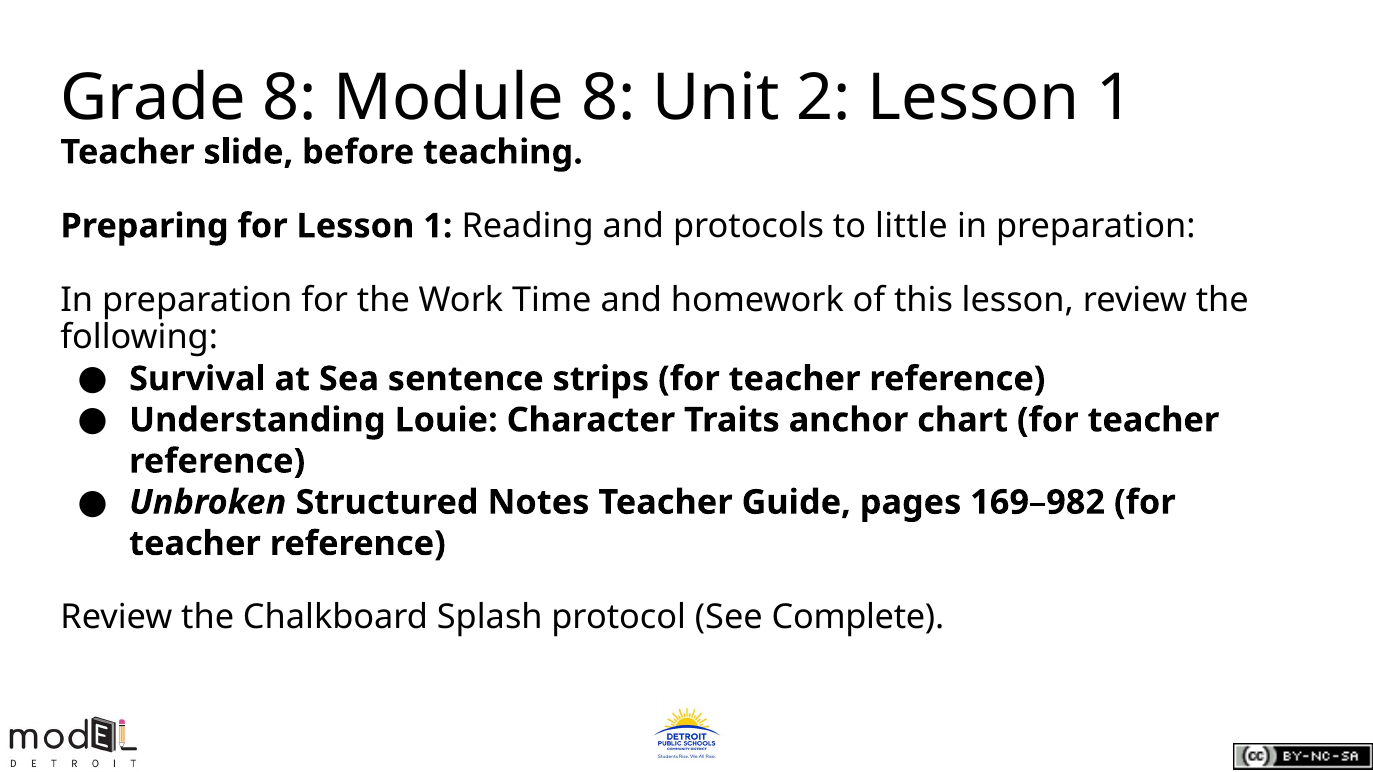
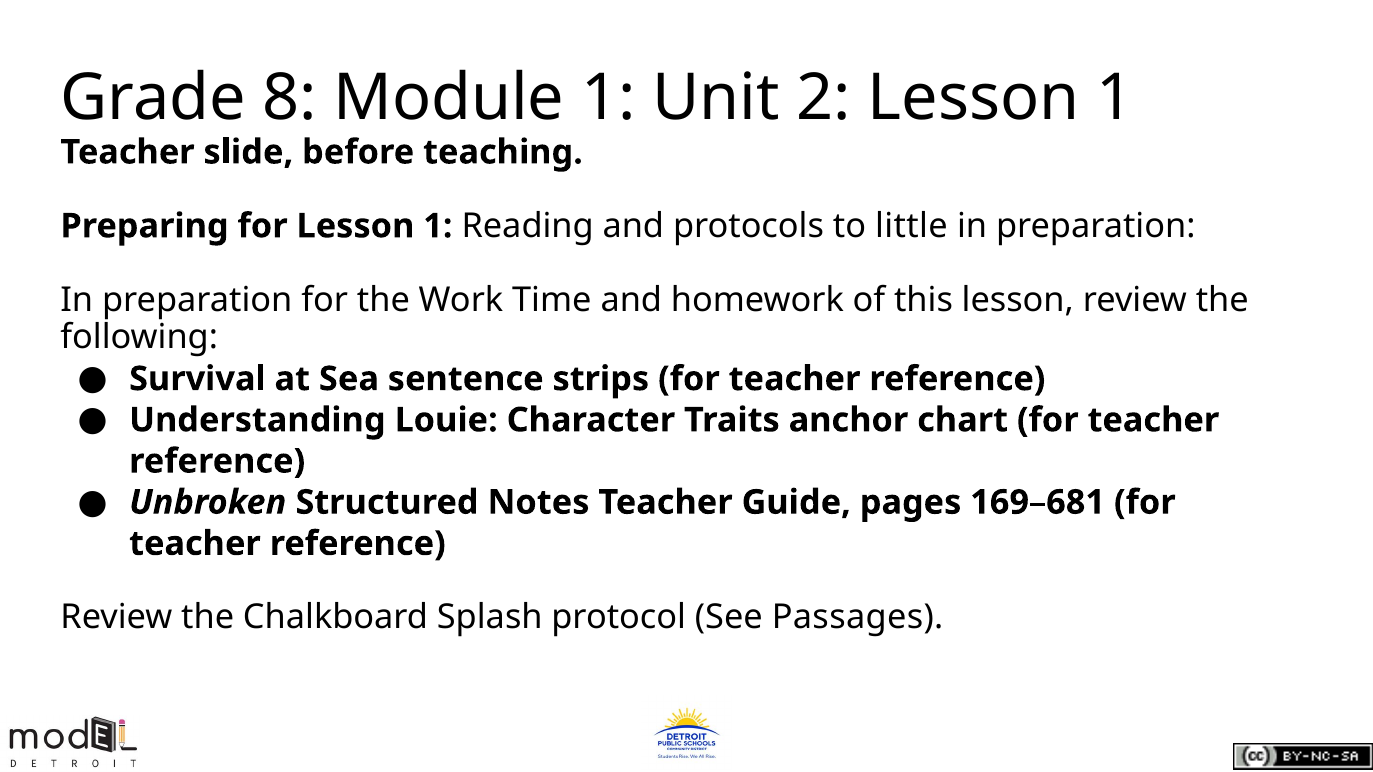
Module 8: 8 -> 1
169–982: 169–982 -> 169–681
Complete: Complete -> Passages
